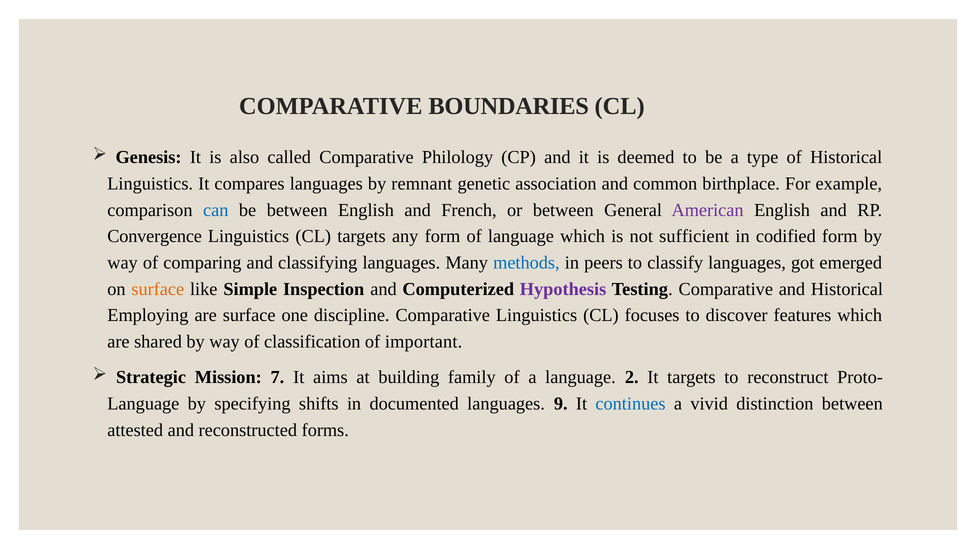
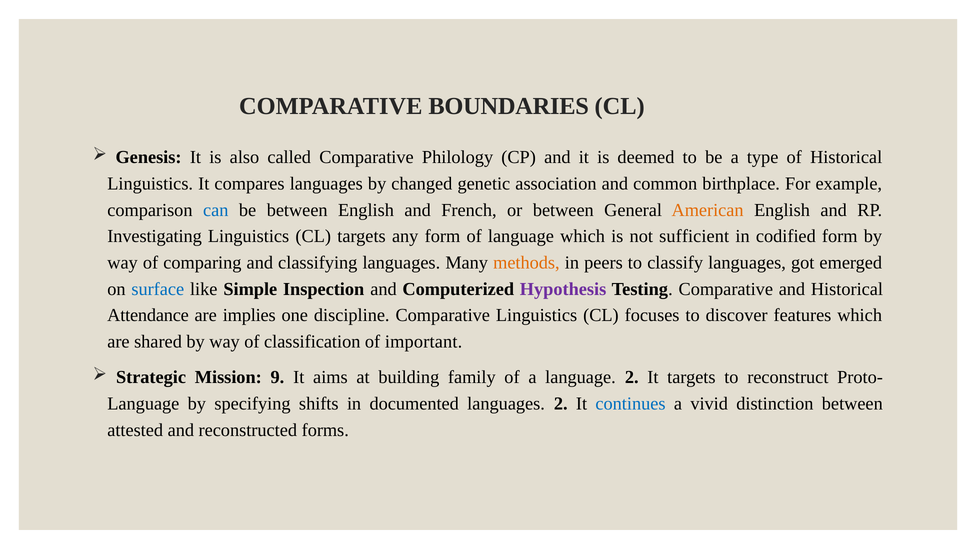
remnant: remnant -> changed
American colour: purple -> orange
Convergence: Convergence -> Investigating
methods colour: blue -> orange
surface at (158, 289) colour: orange -> blue
Employing: Employing -> Attendance
are surface: surface -> implies
7: 7 -> 9
languages 9: 9 -> 2
